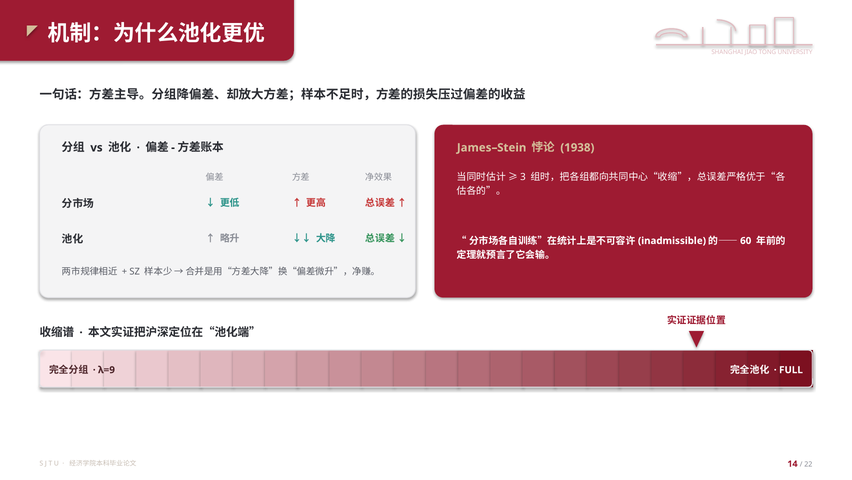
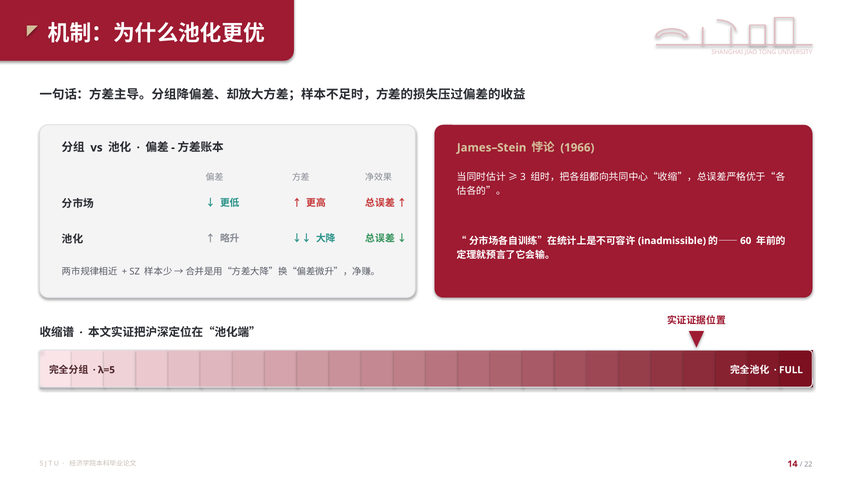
1938: 1938 -> 1966
λ=9: λ=9 -> λ=5
